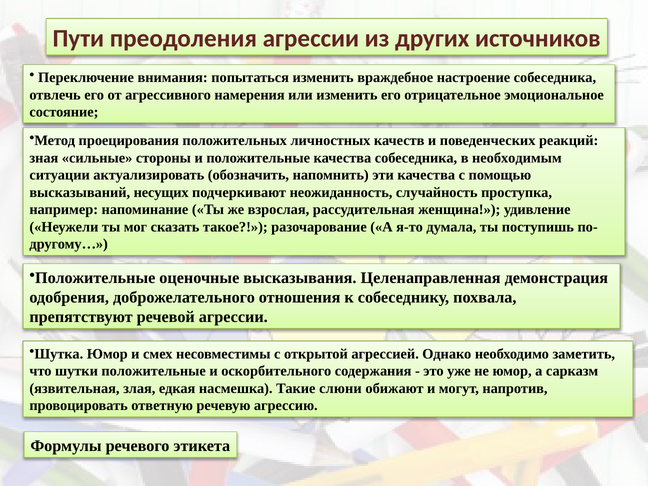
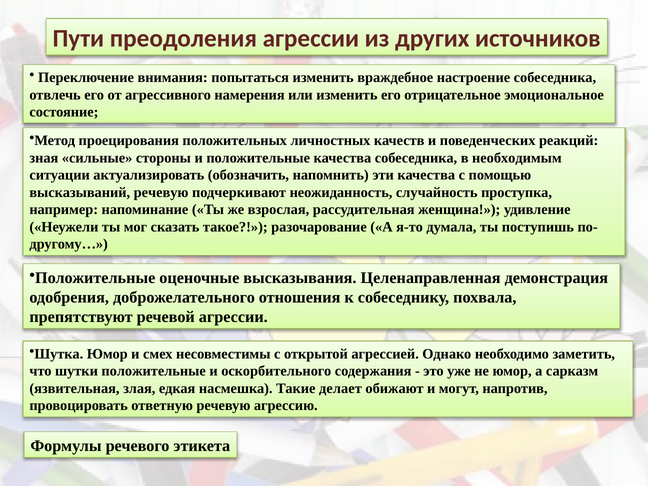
высказываний несущих: несущих -> речевую
слюни: слюни -> делает
